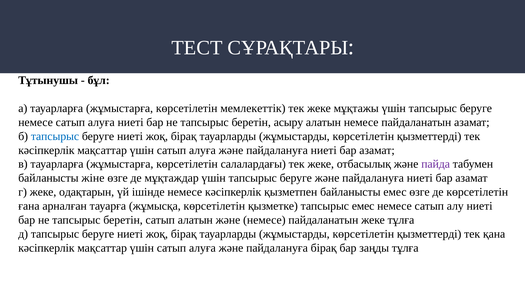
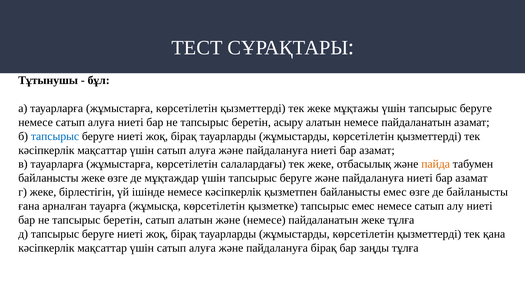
жұмыстарға көрсетілетін мемлекеттік: мемлекеттік -> қызметтерді
пайда colour: purple -> orange
байланысты жіне: жіне -> жеке
одақтарын: одақтарын -> бірлестігін
де көрсетілетін: көрсетілетін -> байланысты
